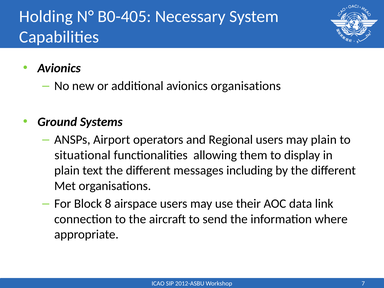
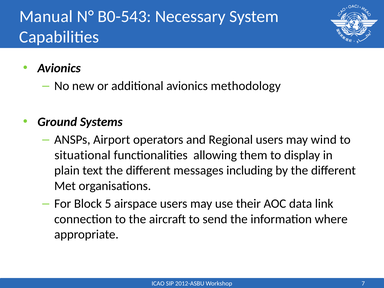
Holding: Holding -> Manual
B0-405: B0-405 -> B0-543
avionics organisations: organisations -> methodology
may plain: plain -> wind
8: 8 -> 5
